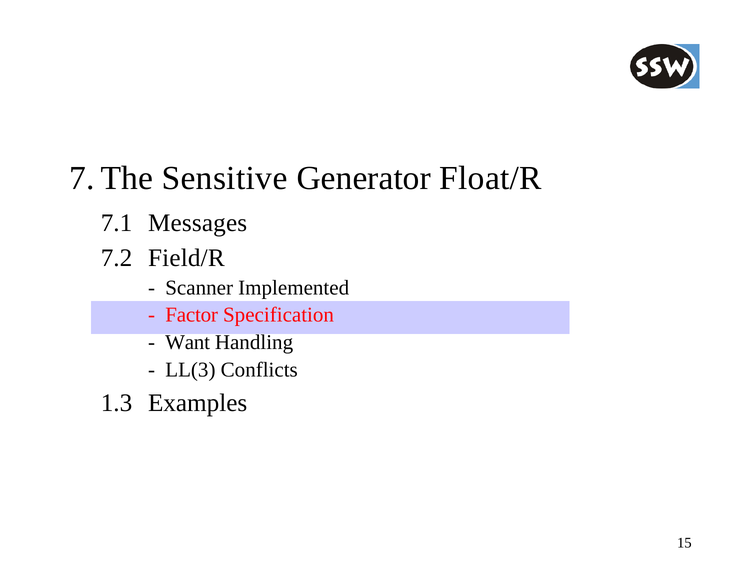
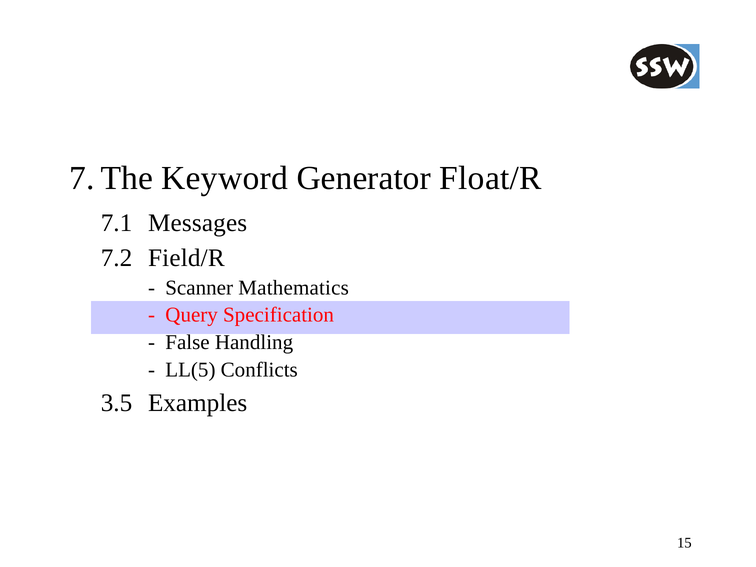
Sensitive: Sensitive -> Keyword
Implemented: Implemented -> Mathematics
Factor: Factor -> Query
Want: Want -> False
LL(3: LL(3 -> LL(5
1.3: 1.3 -> 3.5
